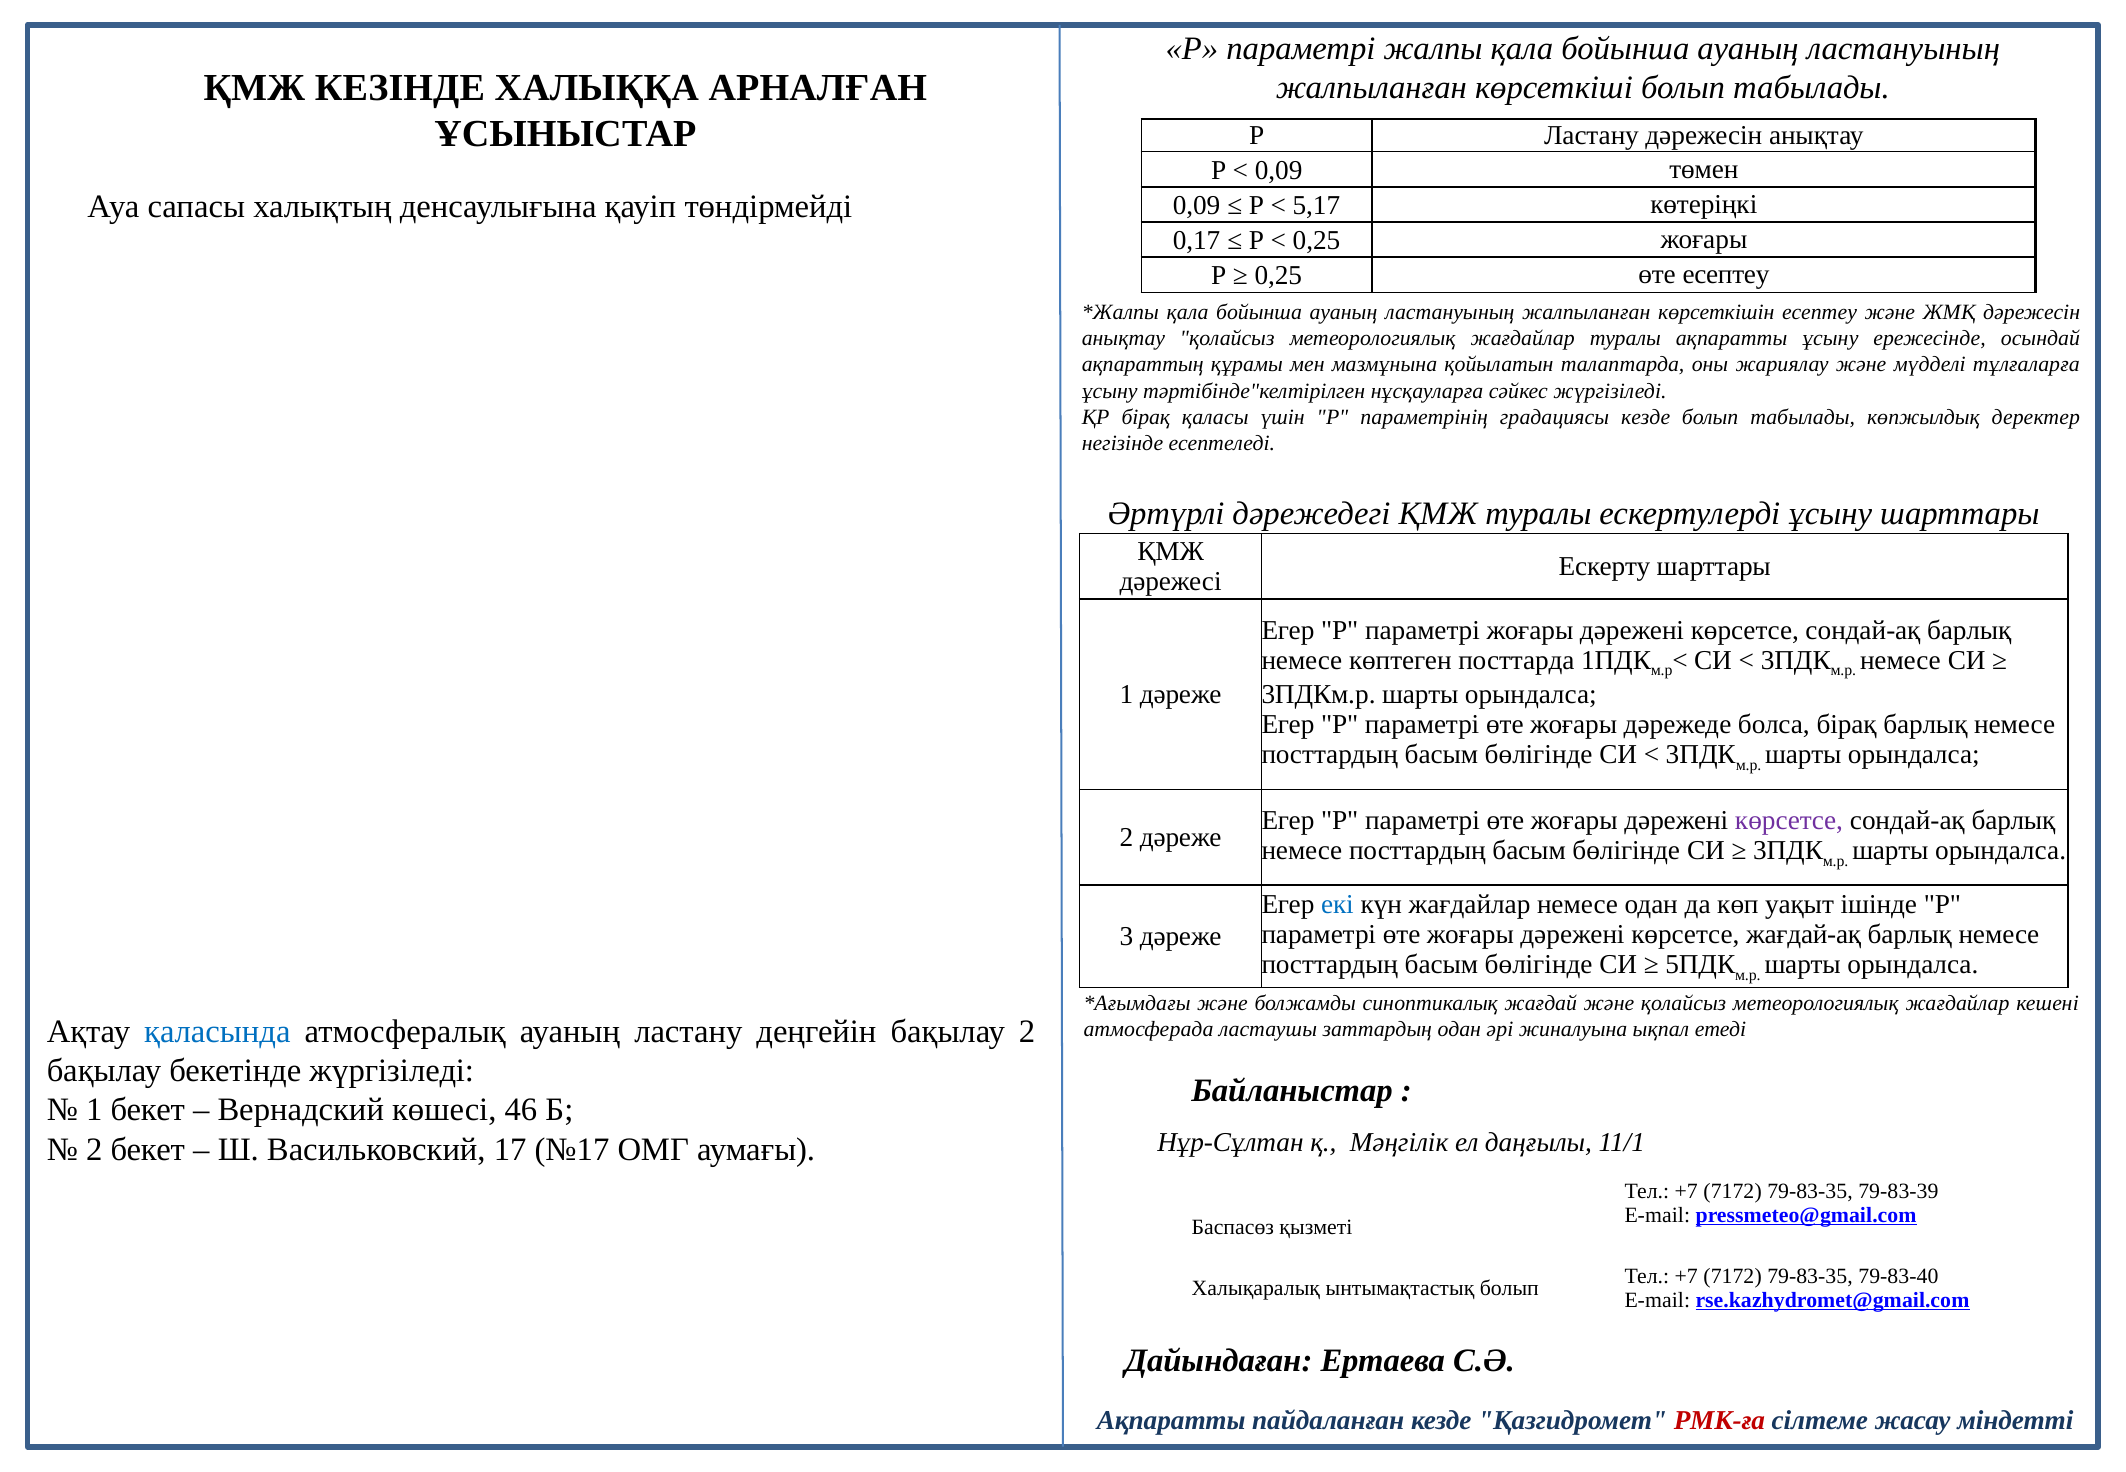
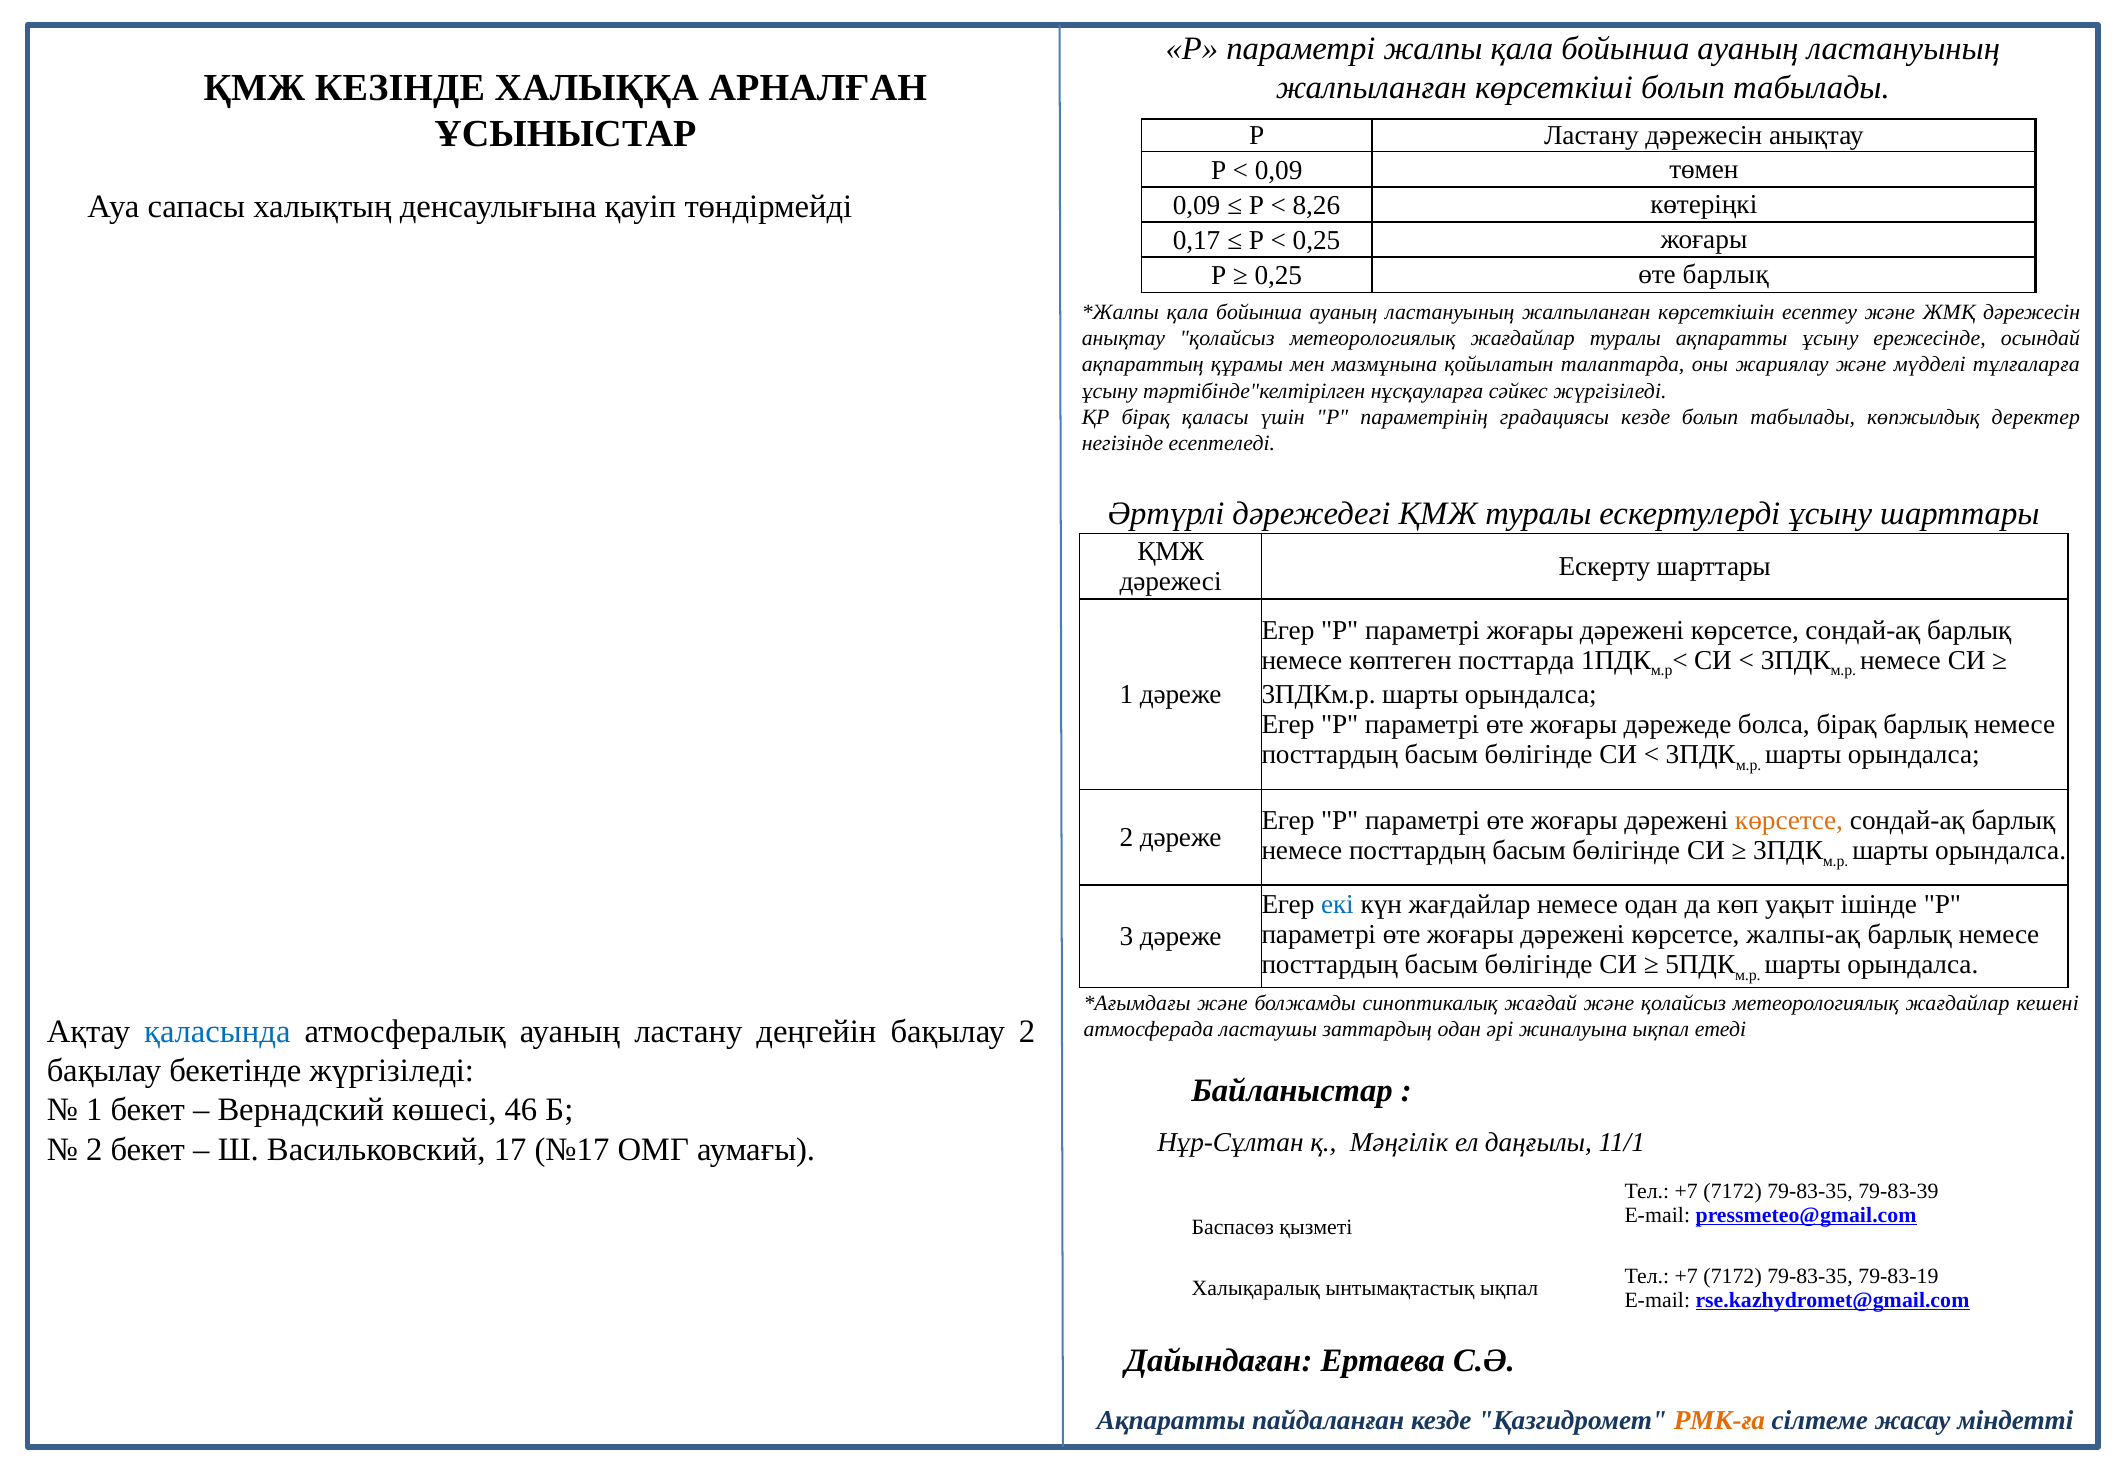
5,17: 5,17 -> 8,26
өте есептеу: есептеу -> барлық
көрсетсе at (1789, 820) colour: purple -> orange
жағдай-ақ: жағдай-ақ -> жалпы-ақ
79-83-40: 79-83-40 -> 79-83-19
ынтымақтастық болып: болып -> ықпал
РМК-ға colour: red -> orange
